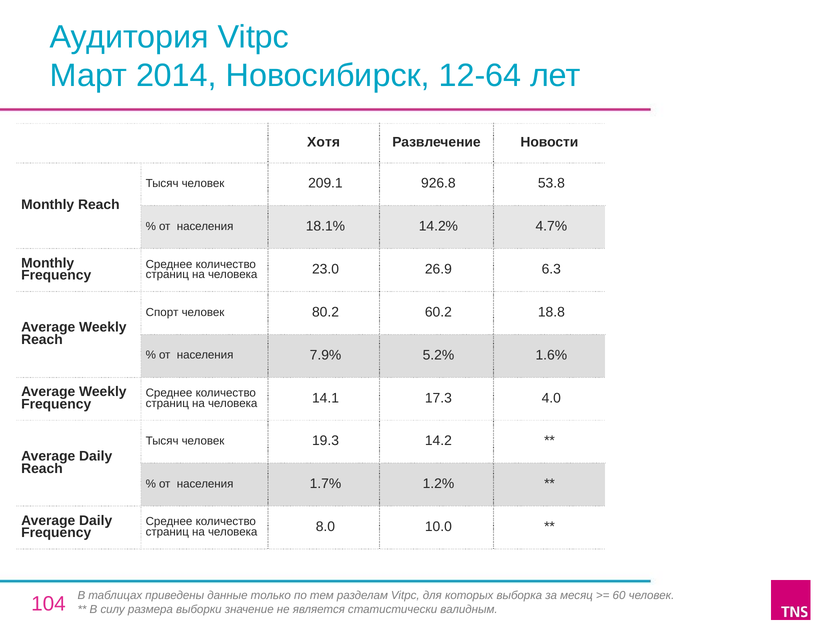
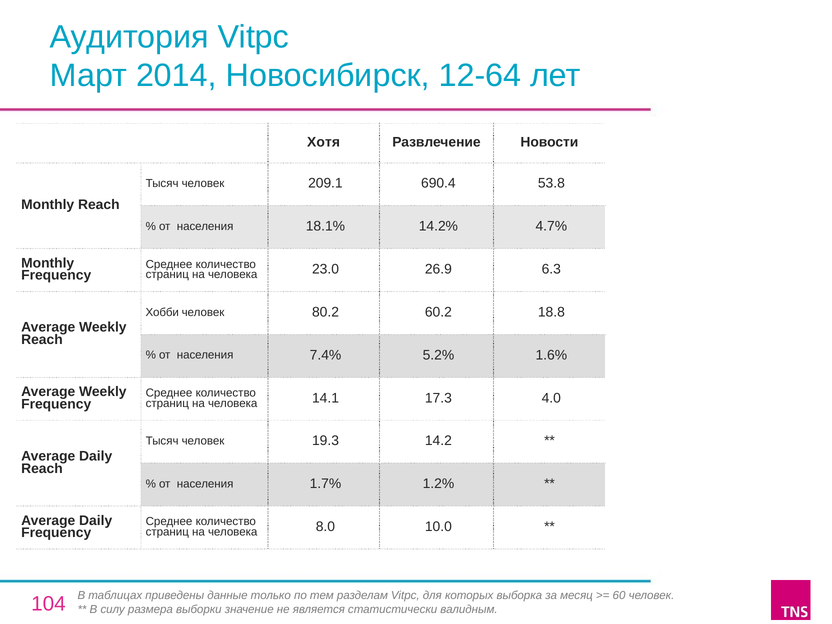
926.8: 926.8 -> 690.4
Спорт: Спорт -> Хобби
7.9%: 7.9% -> 7.4%
